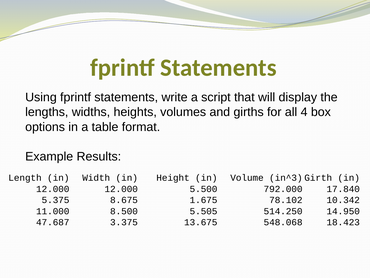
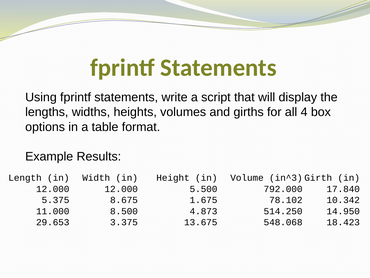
5.505: 5.505 -> 4.873
47.687: 47.687 -> 29.653
